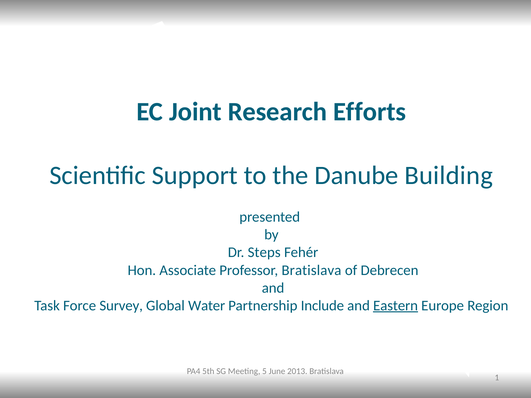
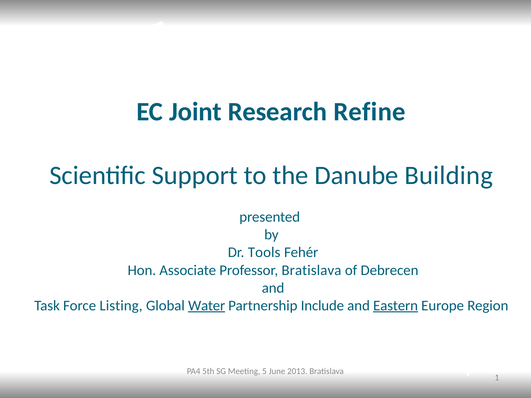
Efforts: Efforts -> Refine
Steps: Steps -> Tools
Survey: Survey -> Listing
Water underline: none -> present
